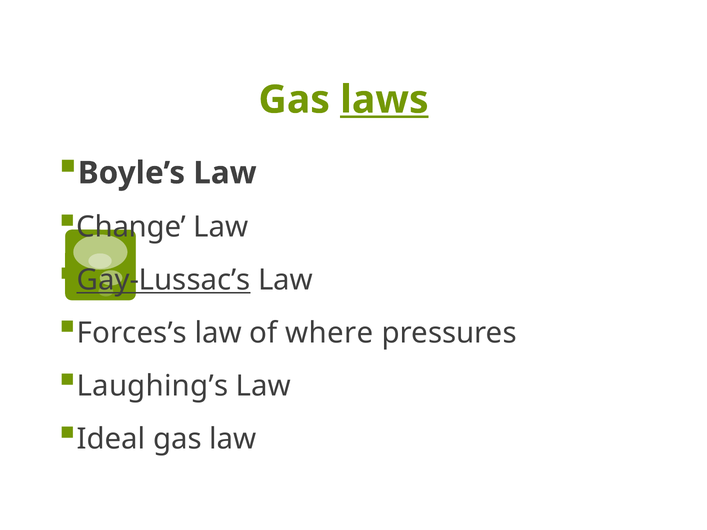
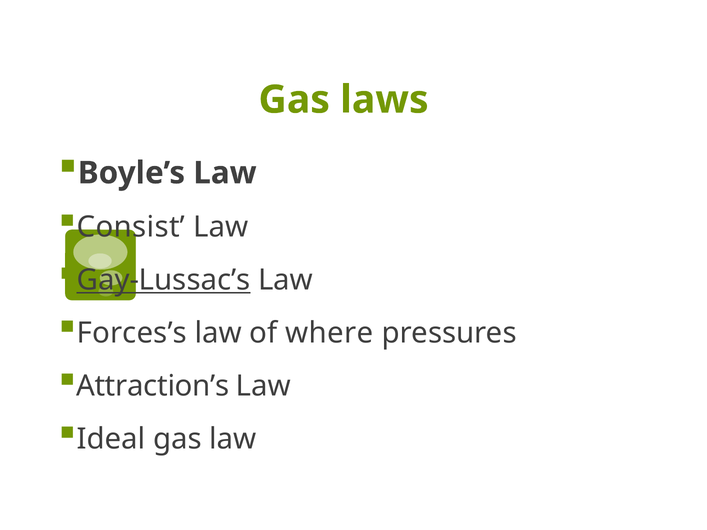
laws underline: present -> none
Change: Change -> Consist
Laughing’s: Laughing’s -> Attraction’s
